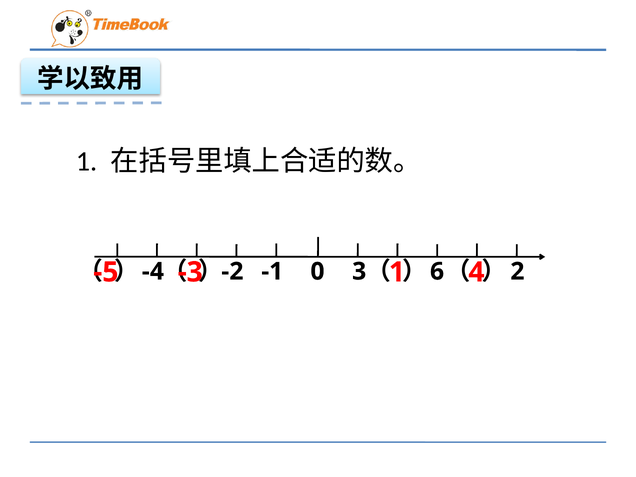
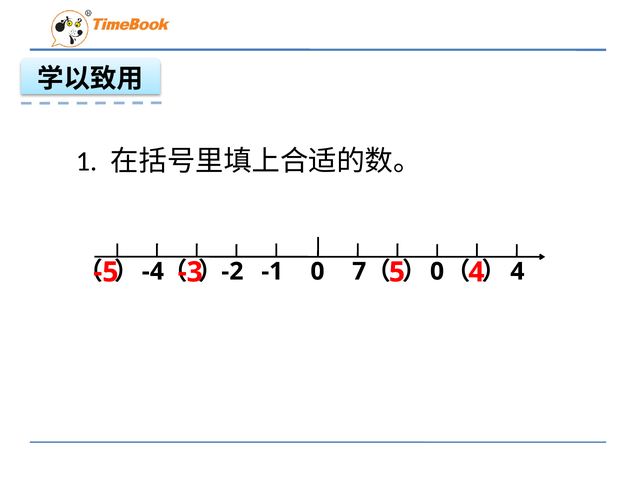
-1 1: 1 -> 5
3: 3 -> 7
6 at (437, 271): 6 -> 0
2 at (517, 271): 2 -> 4
